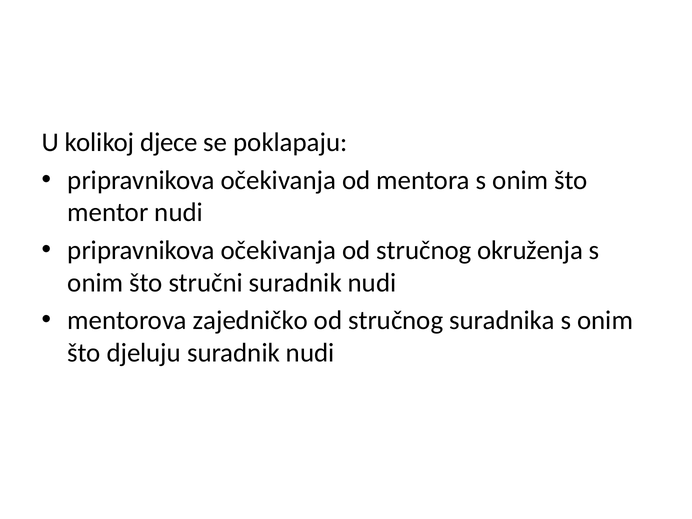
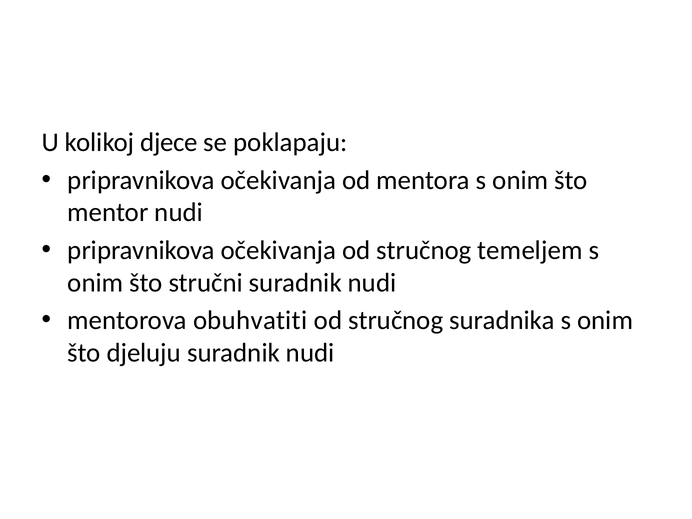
okruženja: okruženja -> temeljem
zajedničko: zajedničko -> obuhvatiti
